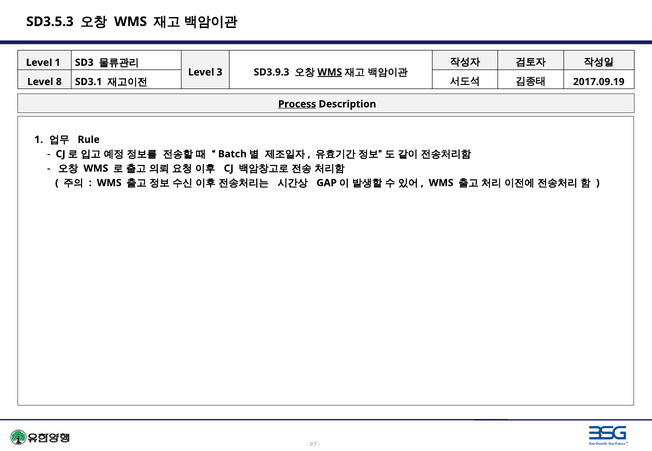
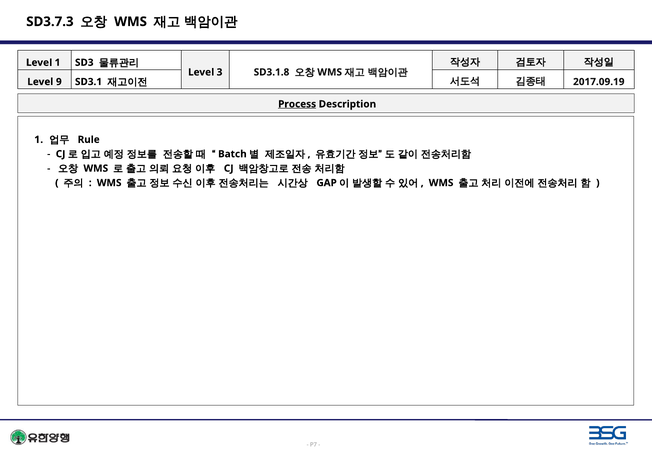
SD3.5.3: SD3.5.3 -> SD3.7.3
SD3.9.3: SD3.9.3 -> SD3.1.8
WMS at (330, 72) underline: present -> none
8: 8 -> 9
